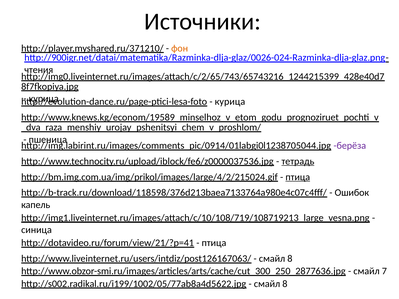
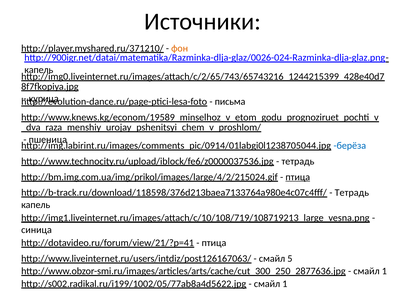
чтения at (39, 70): чтения -> капель
курица at (230, 102): курица -> письма
берёза colour: purple -> blue
тетрадь at (298, 161) underline: present -> none
Ошибок at (352, 193): Ошибок -> Тетрадь
8 at (290, 259): 8 -> 5
7 at (384, 271): 7 -> 1
8 at (285, 284): 8 -> 1
